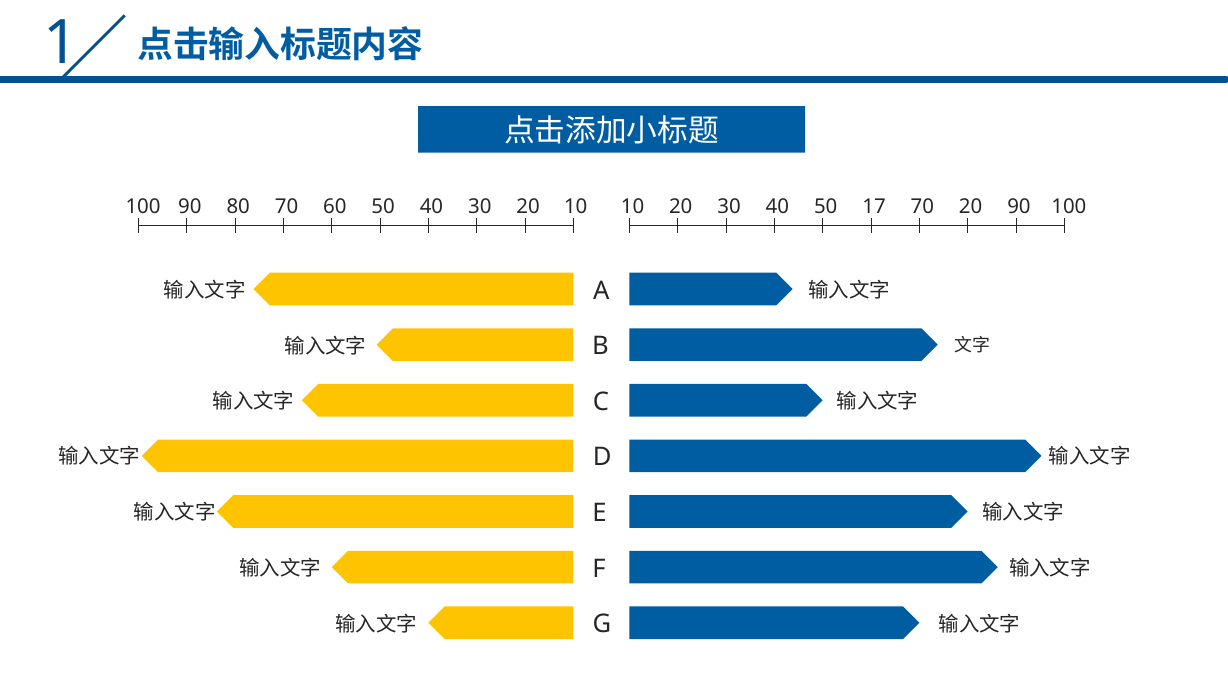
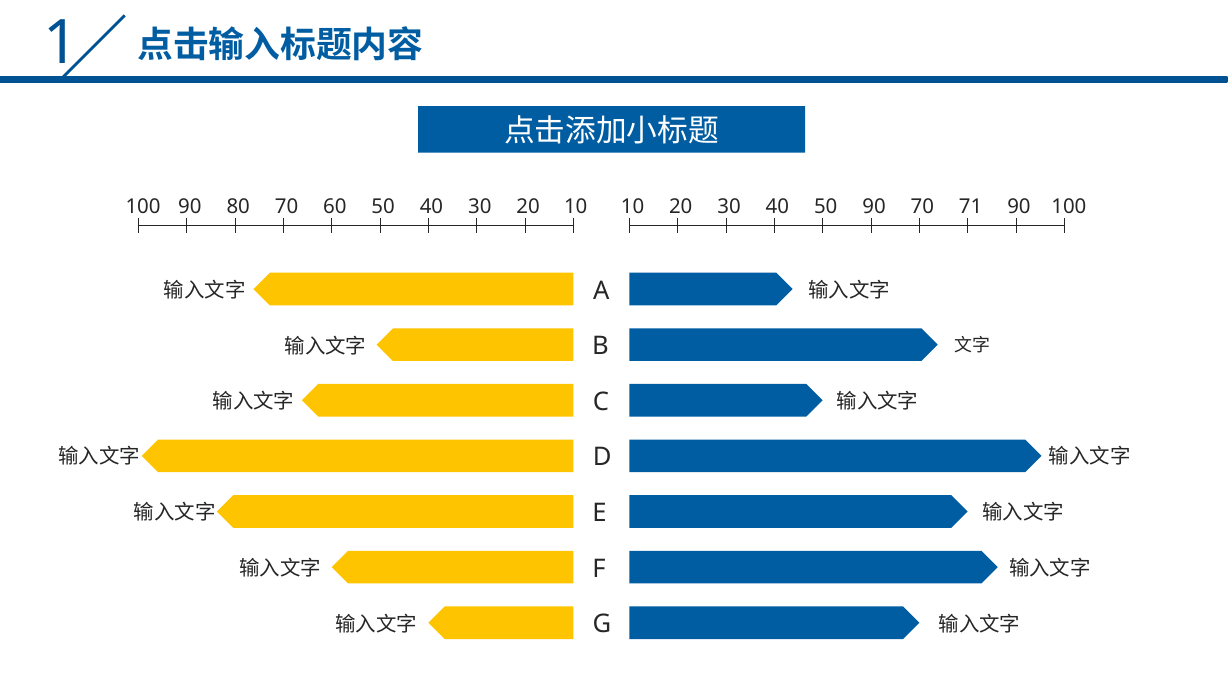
50 17: 17 -> 90
70 20: 20 -> 71
